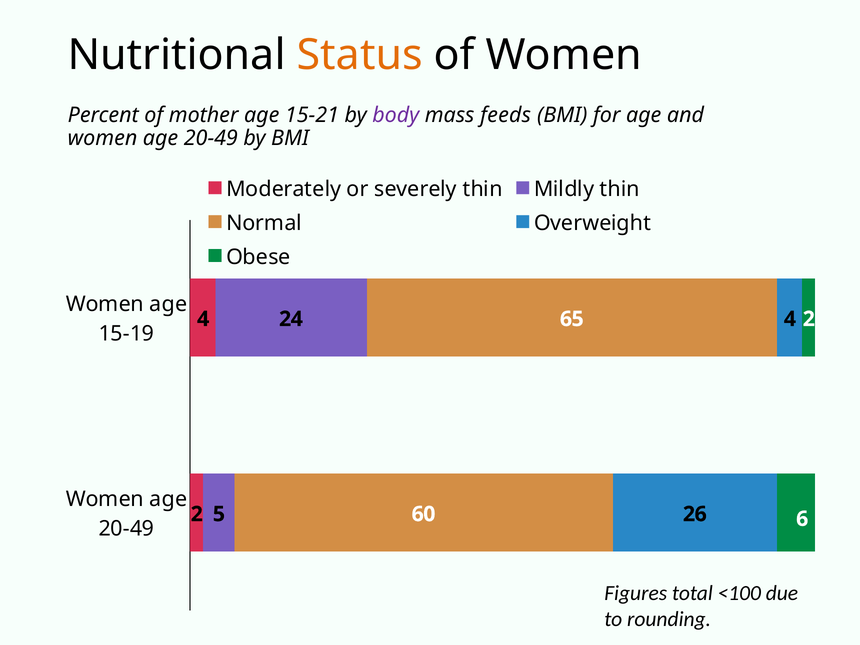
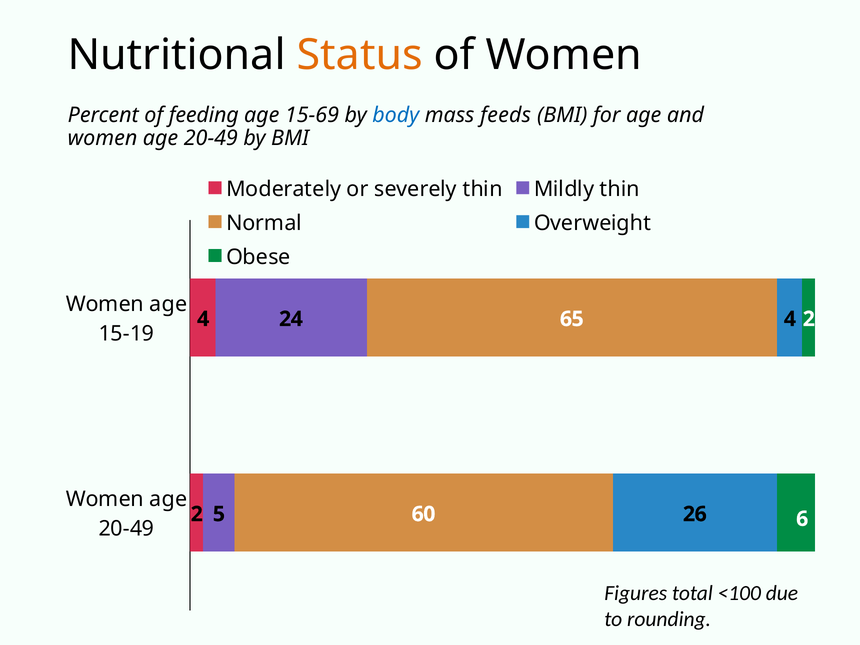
mother: mother -> feeding
15-21: 15-21 -> 15-69
body colour: purple -> blue
